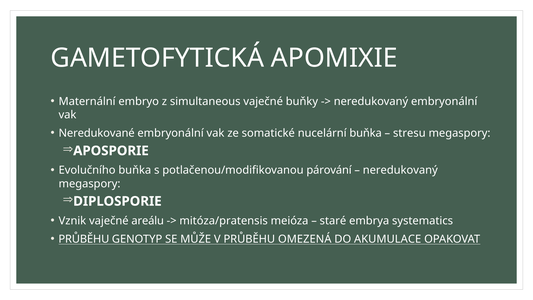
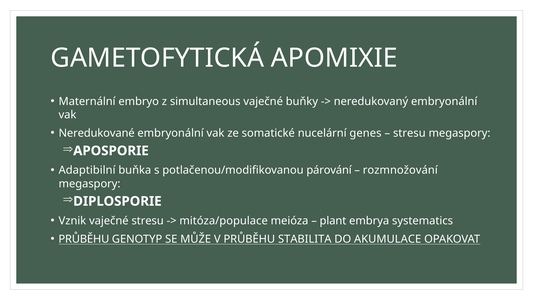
nucelární buňka: buňka -> genes
Evolučního: Evolučního -> Adaptibilní
neredukovaný at (400, 170): neredukovaný -> rozmnožování
vaječné areálu: areálu -> stresu
mitóza/pratensis: mitóza/pratensis -> mitóza/populace
staré: staré -> plant
OMEZENÁ: OMEZENÁ -> STABILITA
